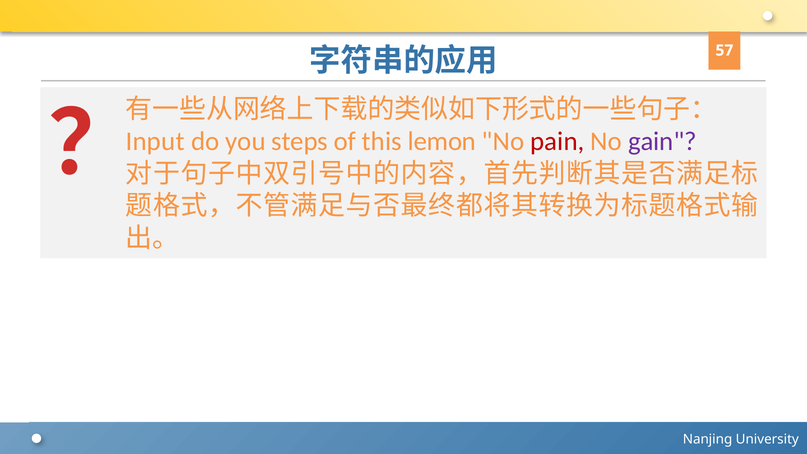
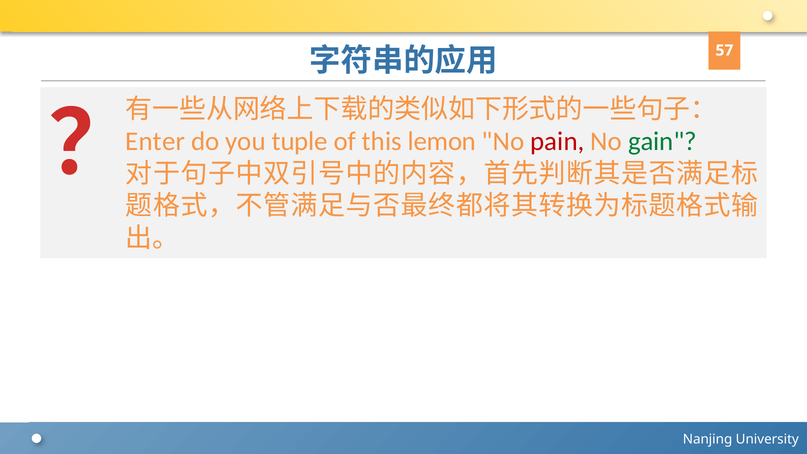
Input: Input -> Enter
steps: steps -> tuple
gain colour: purple -> green
